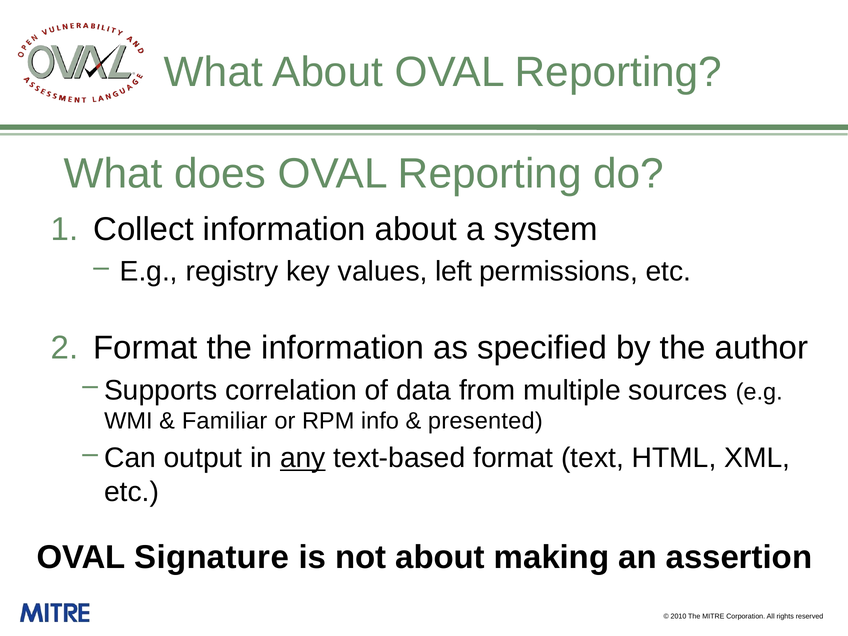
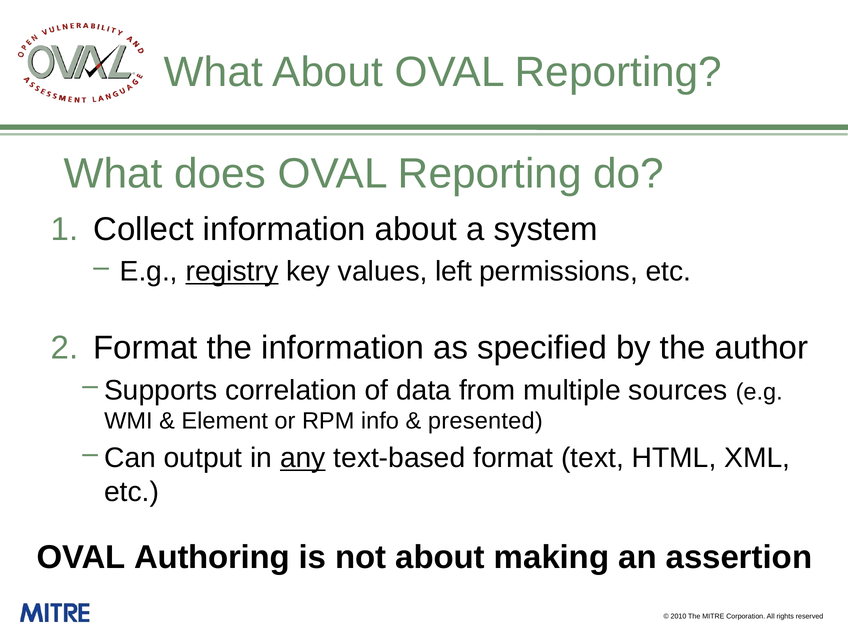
registry underline: none -> present
Familiar: Familiar -> Element
Signature: Signature -> Authoring
